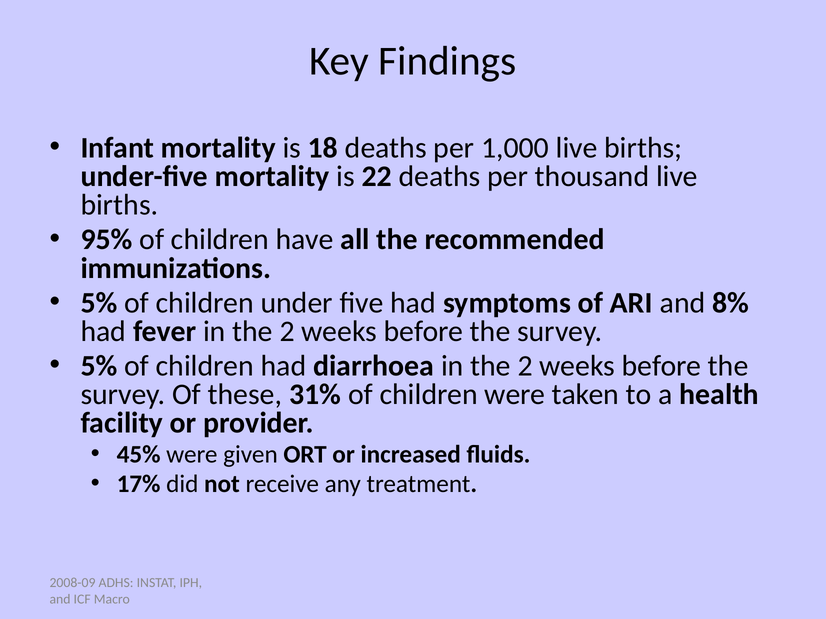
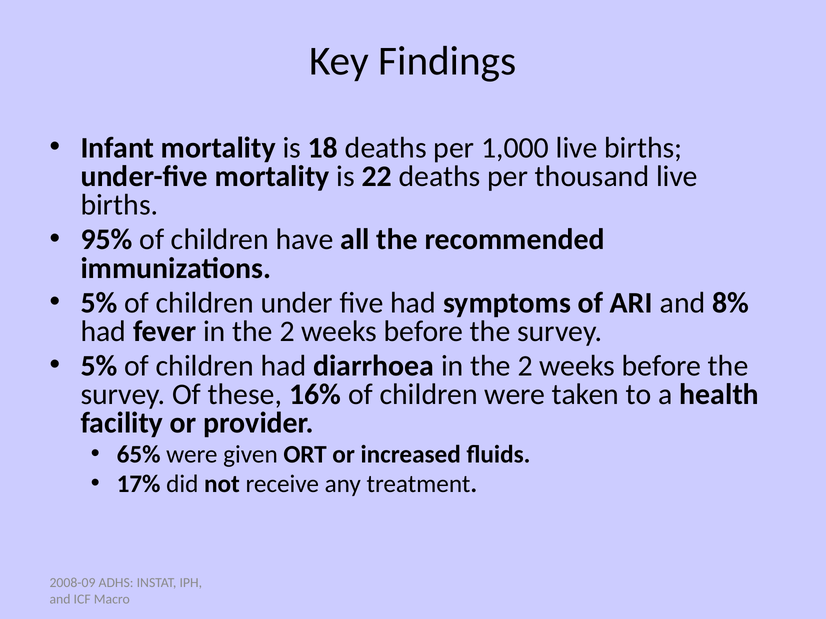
31%: 31% -> 16%
45%: 45% -> 65%
